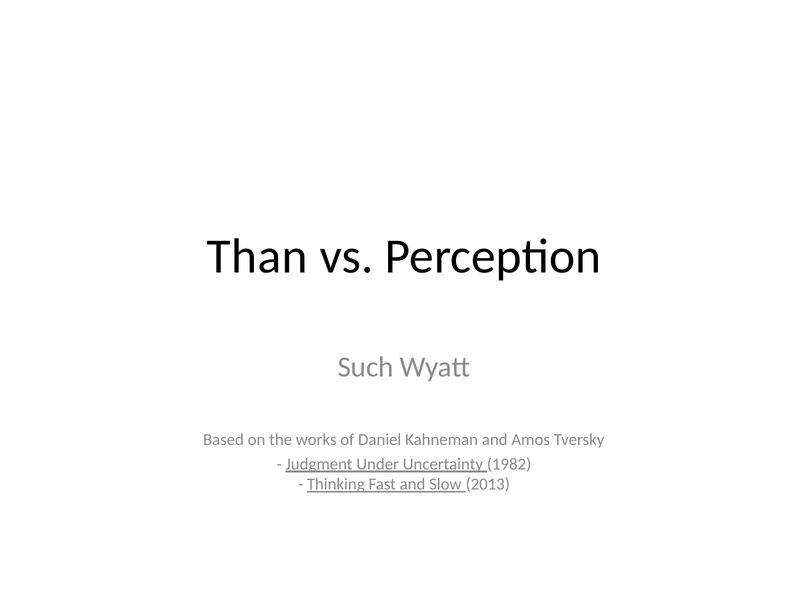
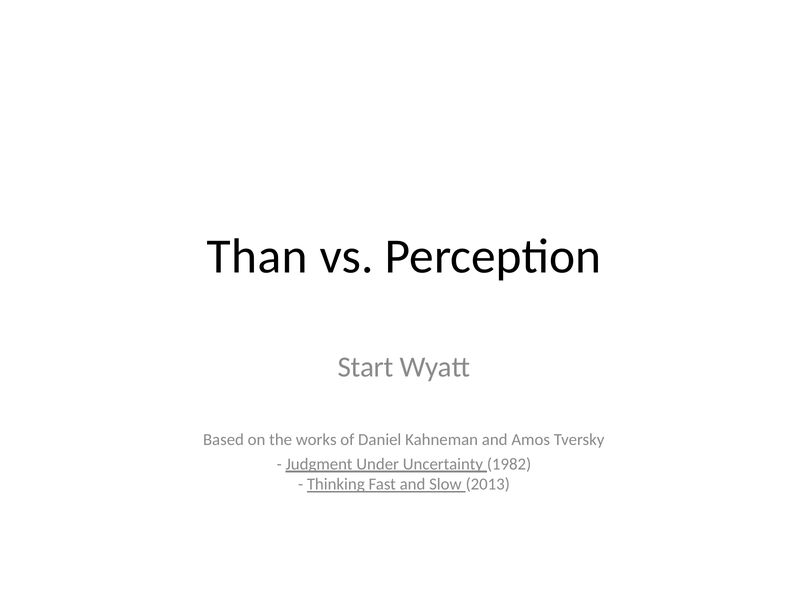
Such: Such -> Start
